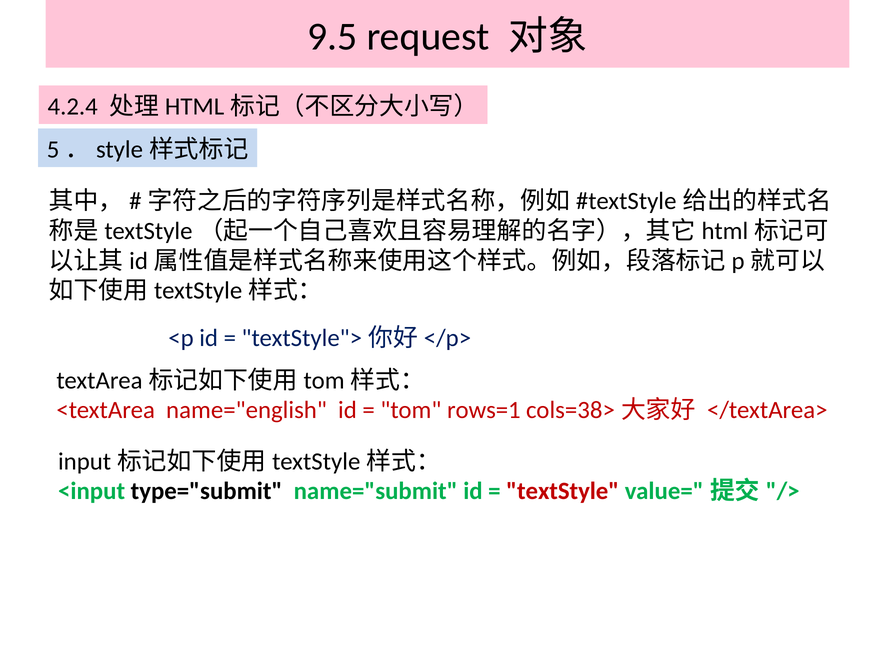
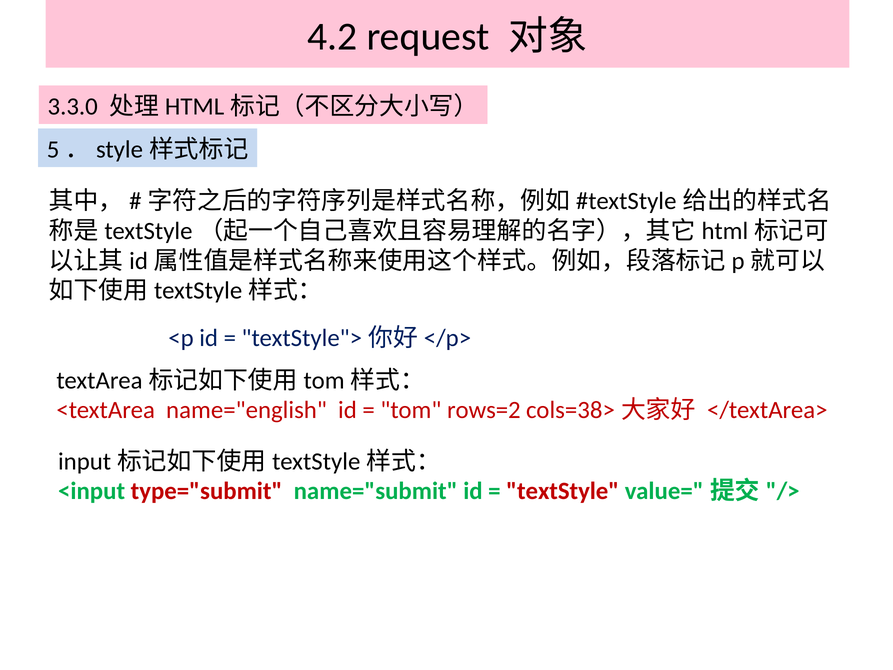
9.5: 9.5 -> 4.2
4.2.4: 4.2.4 -> 3.3.0
rows=1: rows=1 -> rows=2
type="submit colour: black -> red
